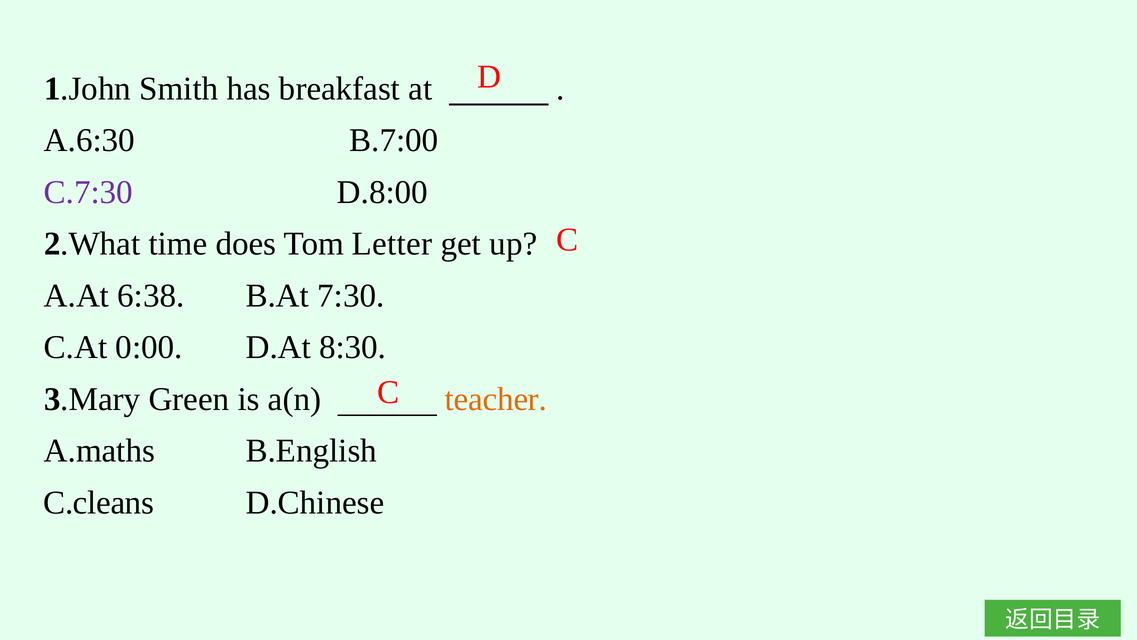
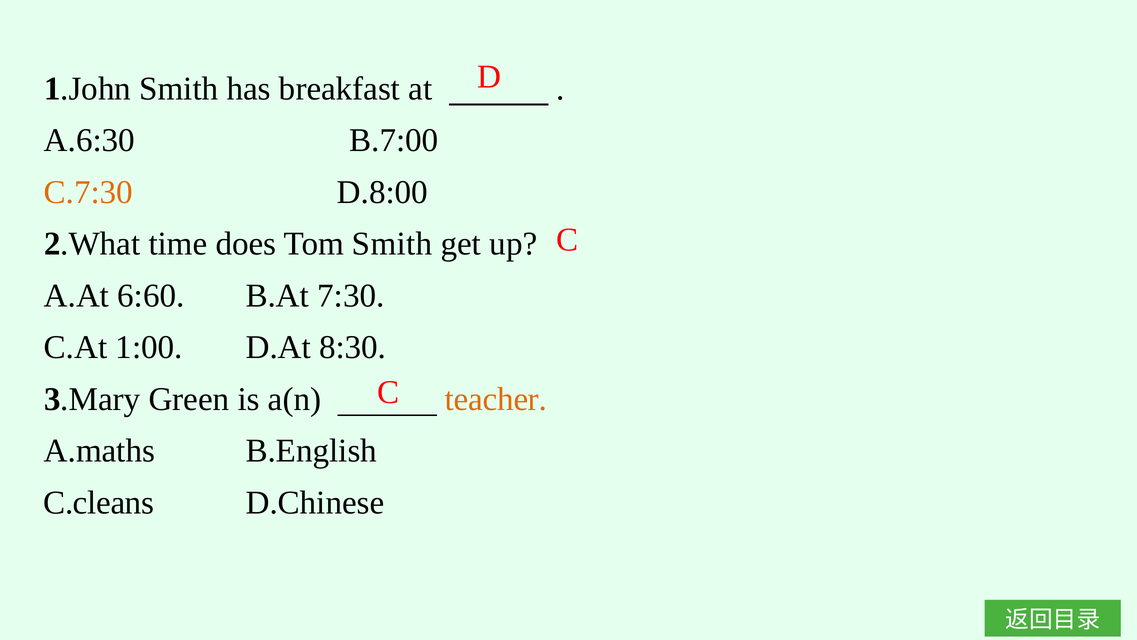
C.7:30 colour: purple -> orange
Tom Letter: Letter -> Smith
6:38: 6:38 -> 6:60
0:00: 0:00 -> 1:00
